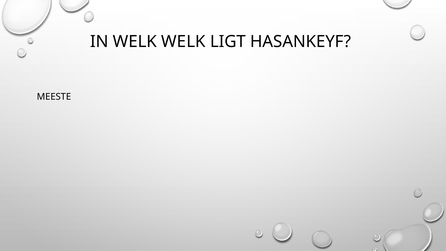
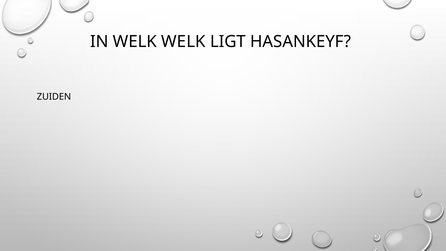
MEESTE: MEESTE -> ZUIDEN
